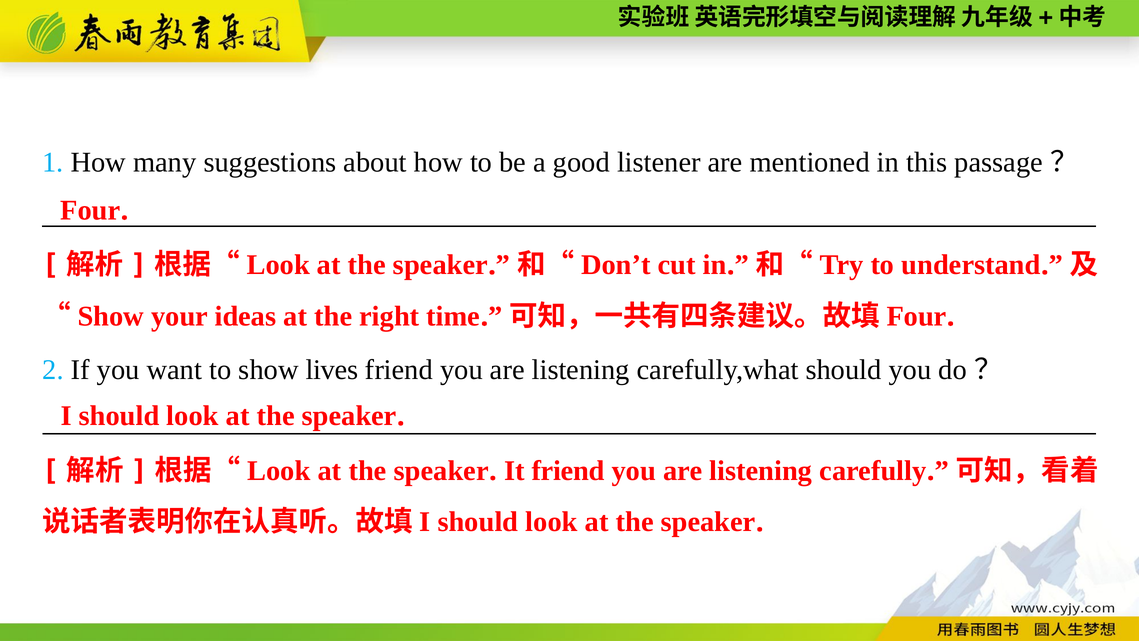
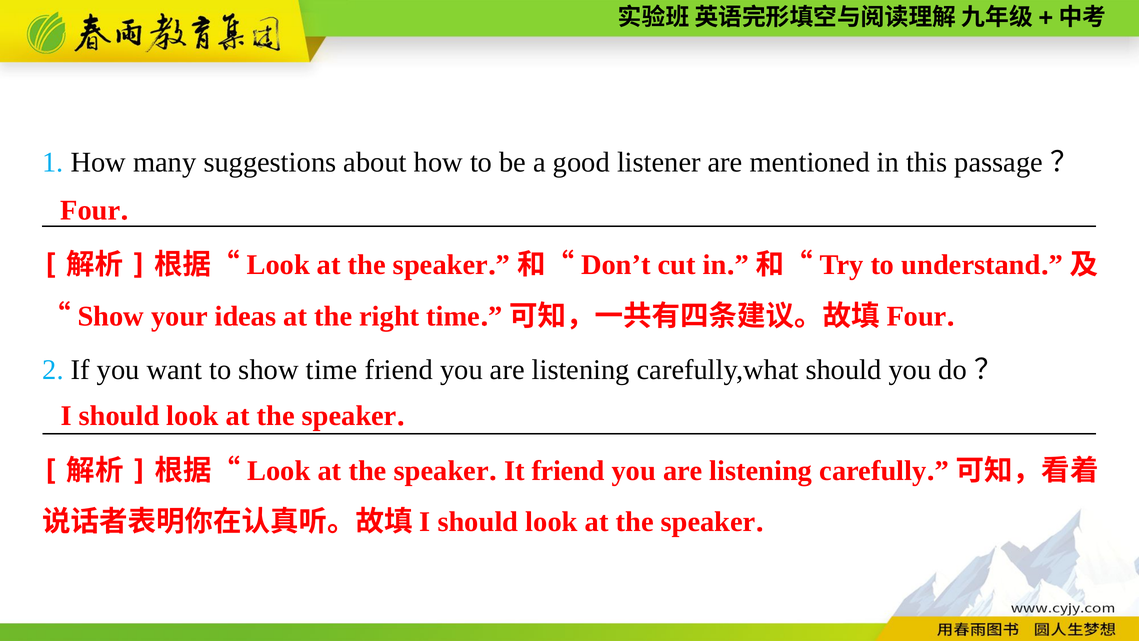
show lives: lives -> time
